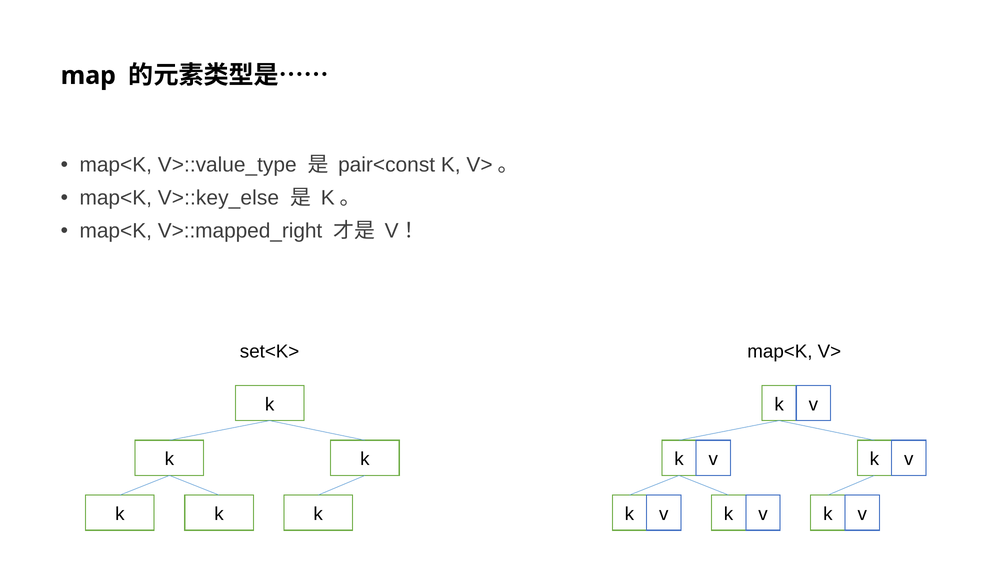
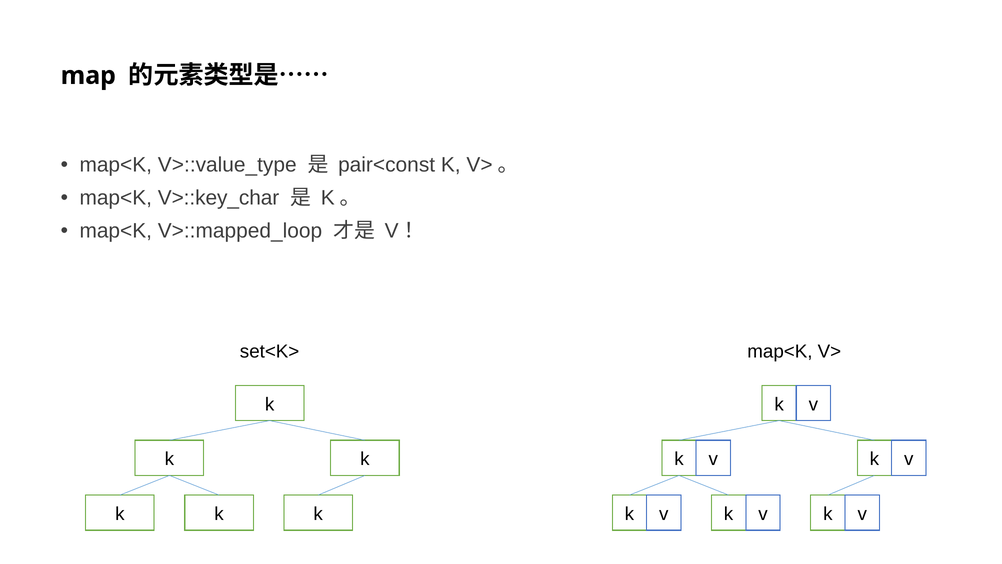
V>::key_else: V>::key_else -> V>::key_char
V>::mapped_right: V>::mapped_right -> V>::mapped_loop
